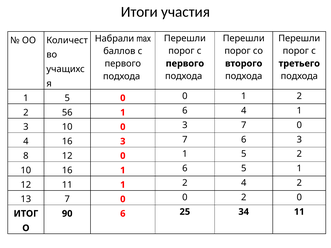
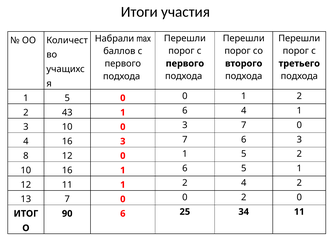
56: 56 -> 43
